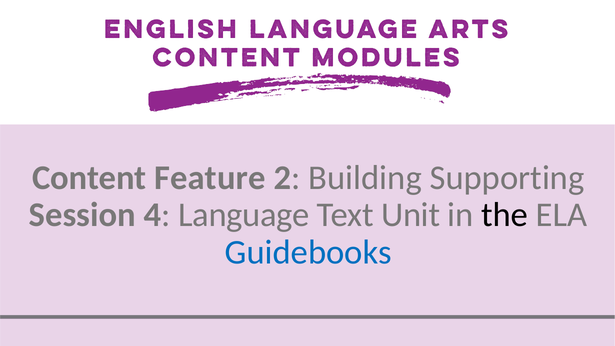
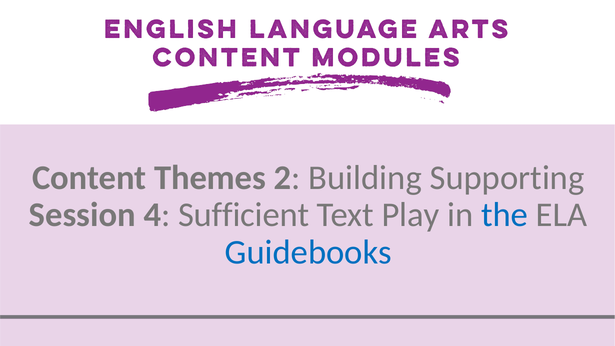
Feature: Feature -> Themes
Language: Language -> Sufficient
Unit: Unit -> Play
the colour: black -> blue
